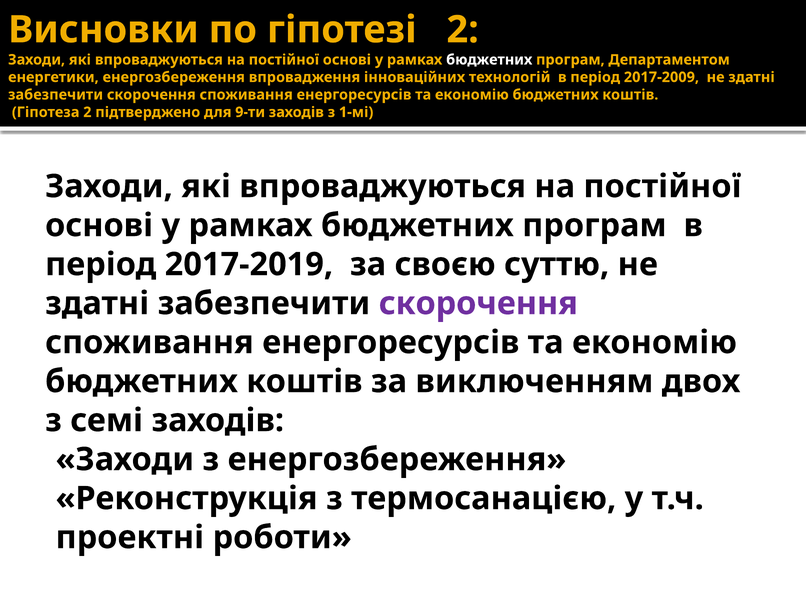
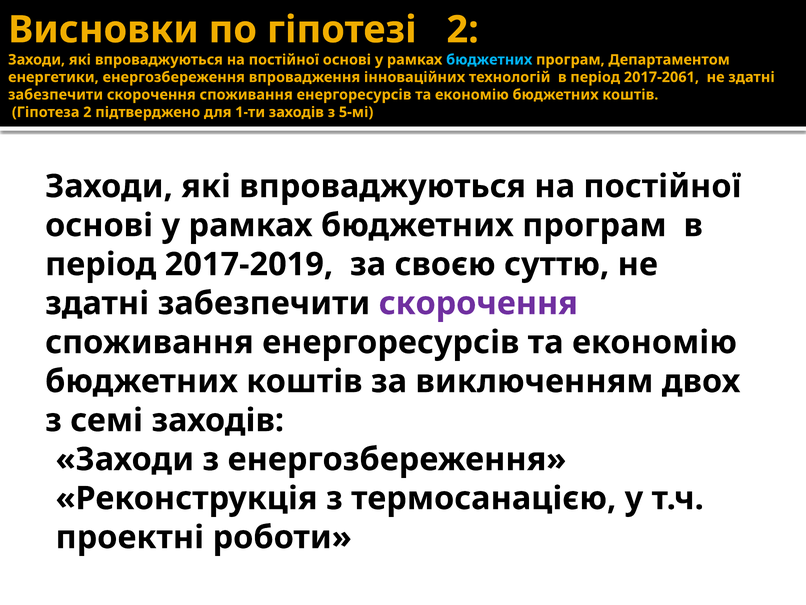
бюджетних at (489, 60) colour: white -> light blue
2017-2009: 2017-2009 -> 2017-2061
9-ти: 9-ти -> 1-ти
1-мі: 1-мі -> 5-мі
